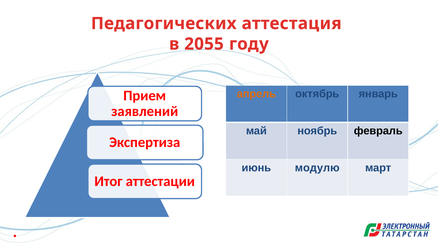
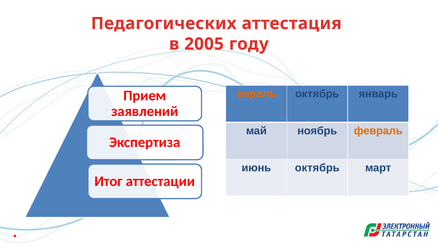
2055: 2055 -> 2005
февраль colour: black -> orange
июнь модулю: модулю -> октябрь
